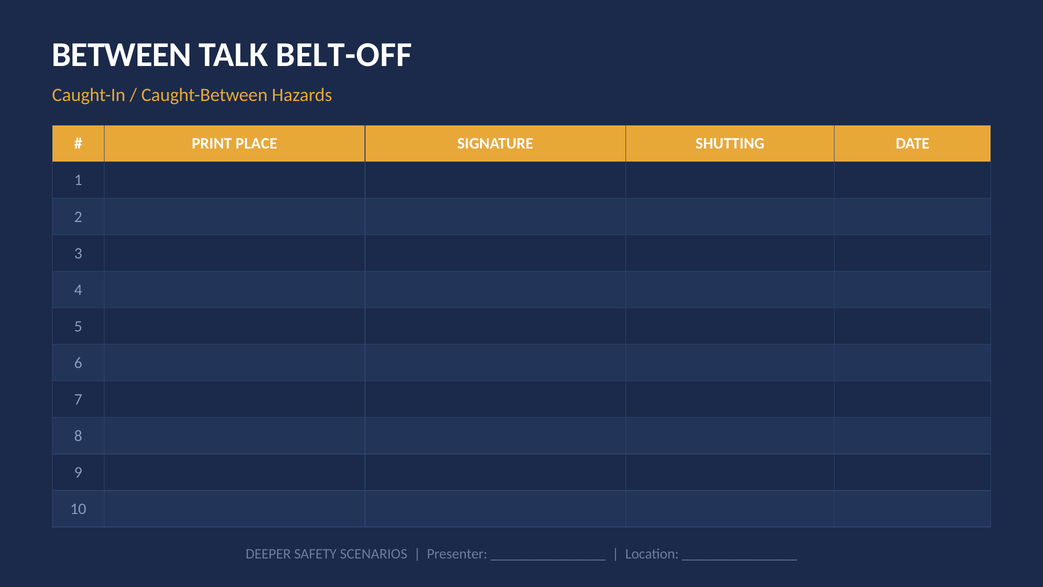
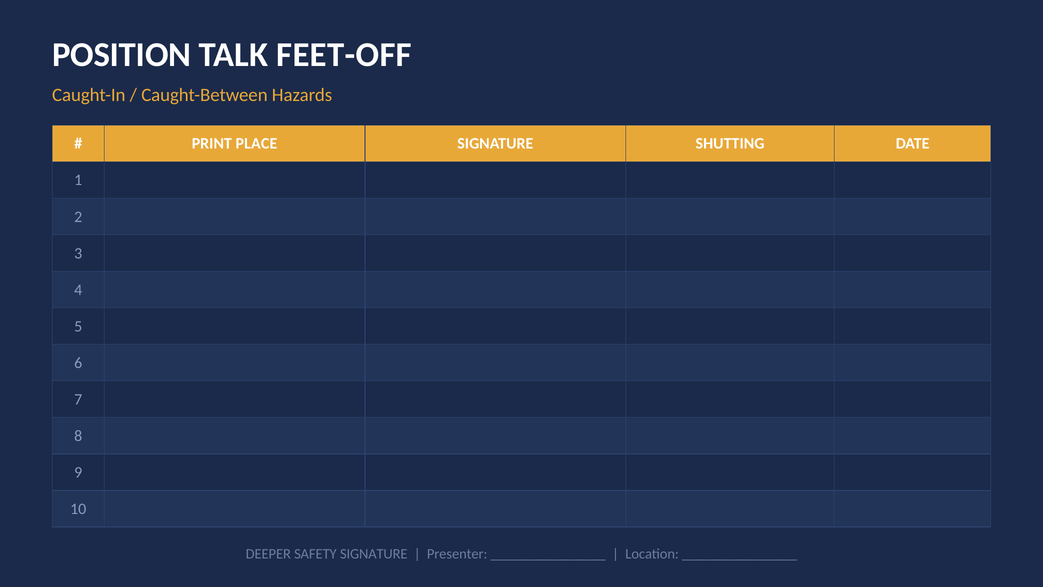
BETWEEN: BETWEEN -> POSITION
BELT-OFF: BELT-OFF -> FEET-OFF
SAFETY SCENARIOS: SCENARIOS -> SIGNATURE
